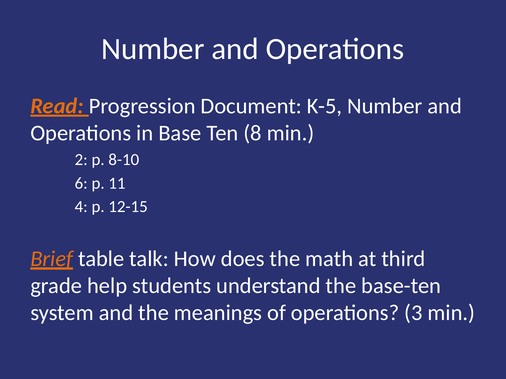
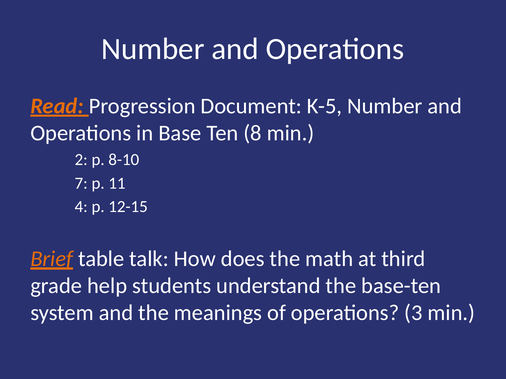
6: 6 -> 7
